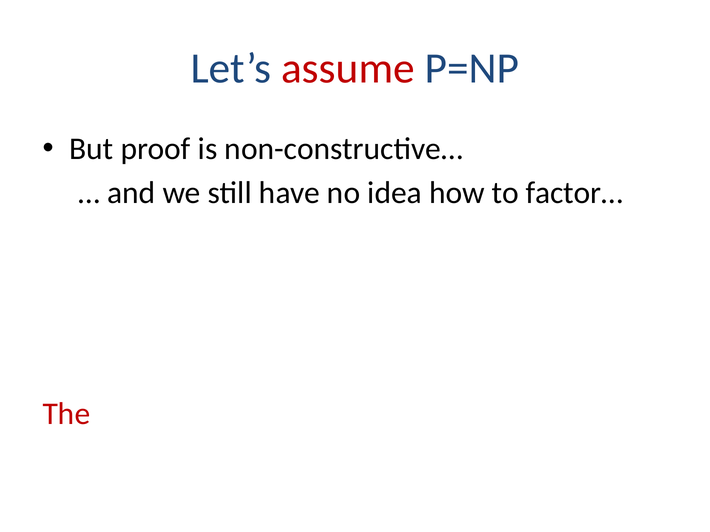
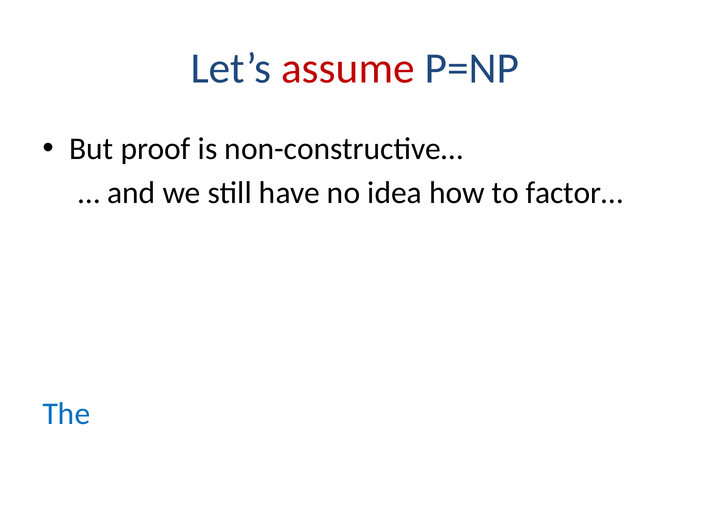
The colour: red -> blue
